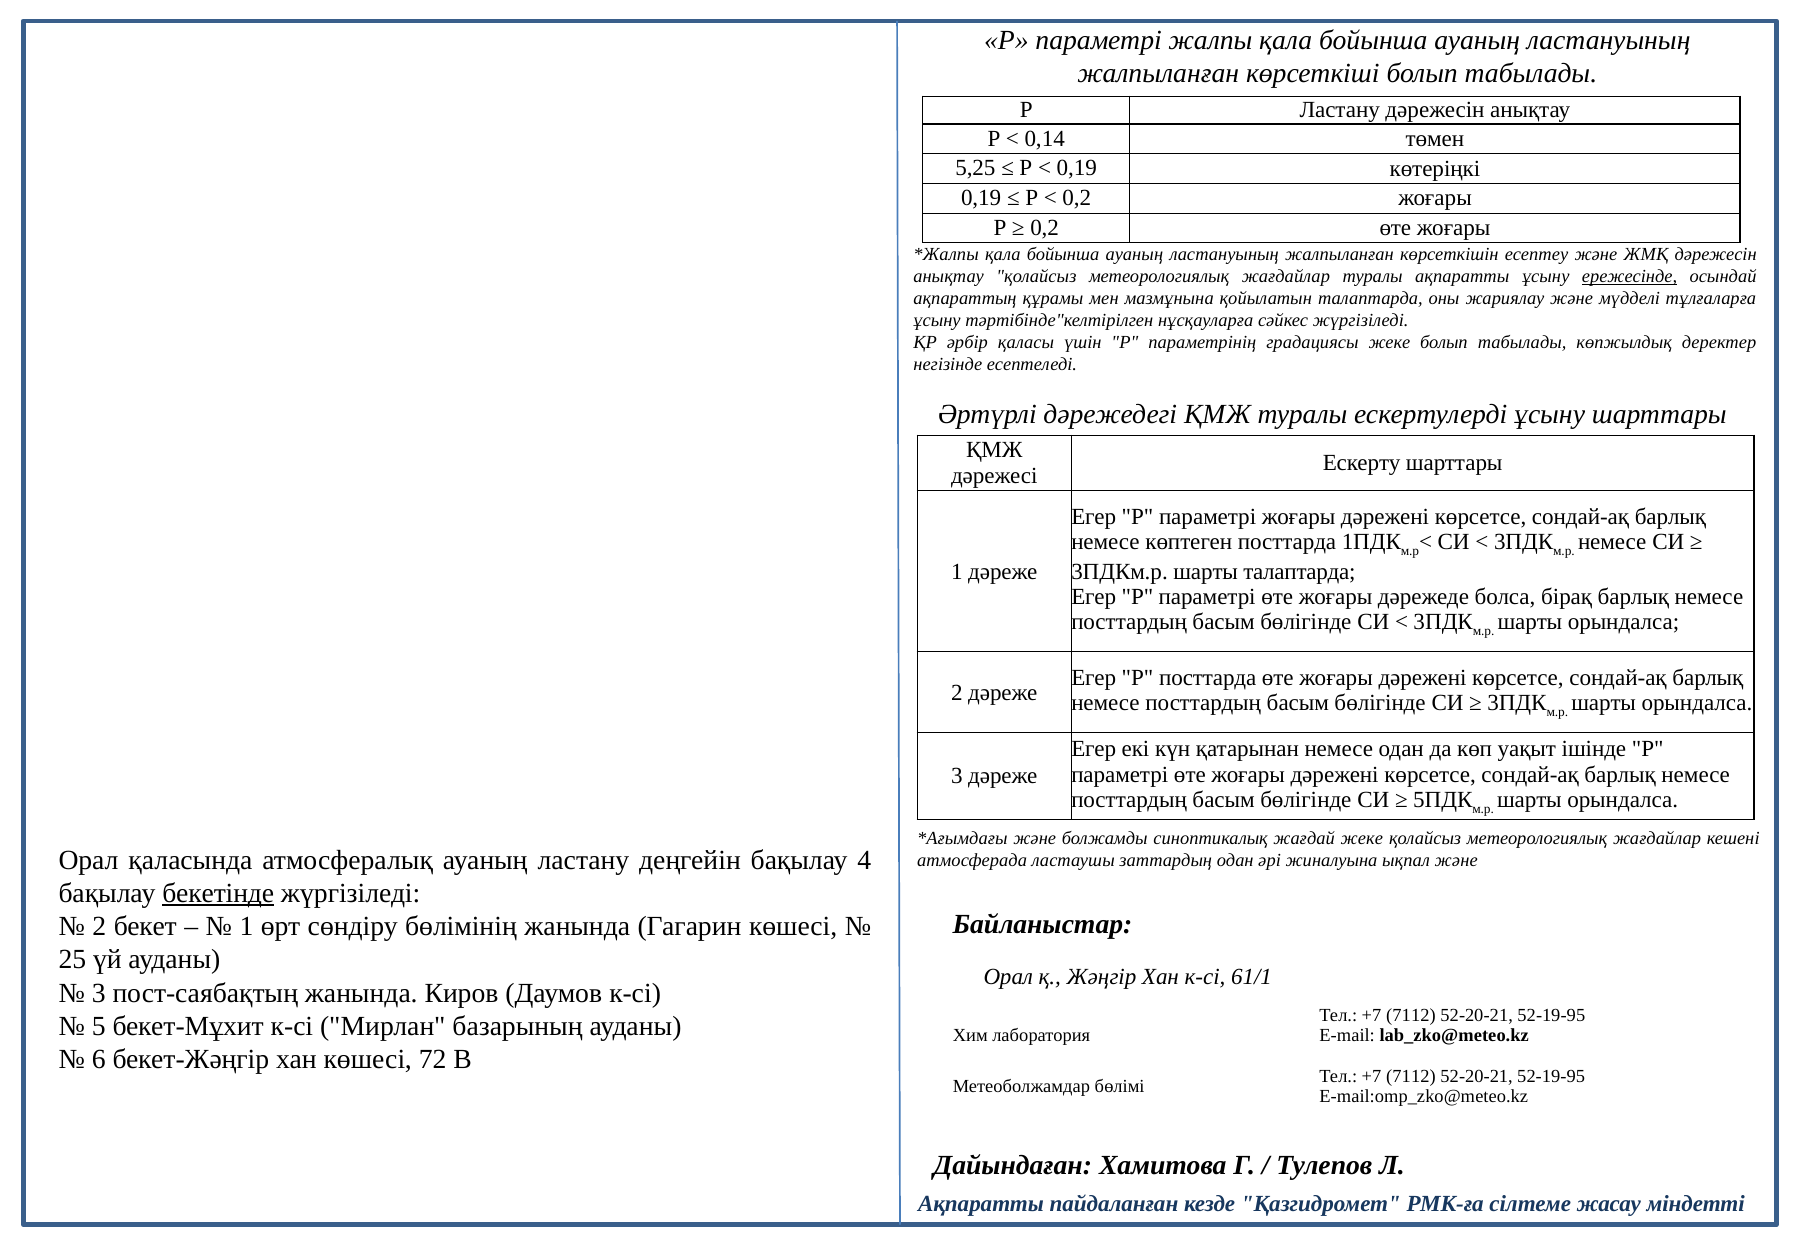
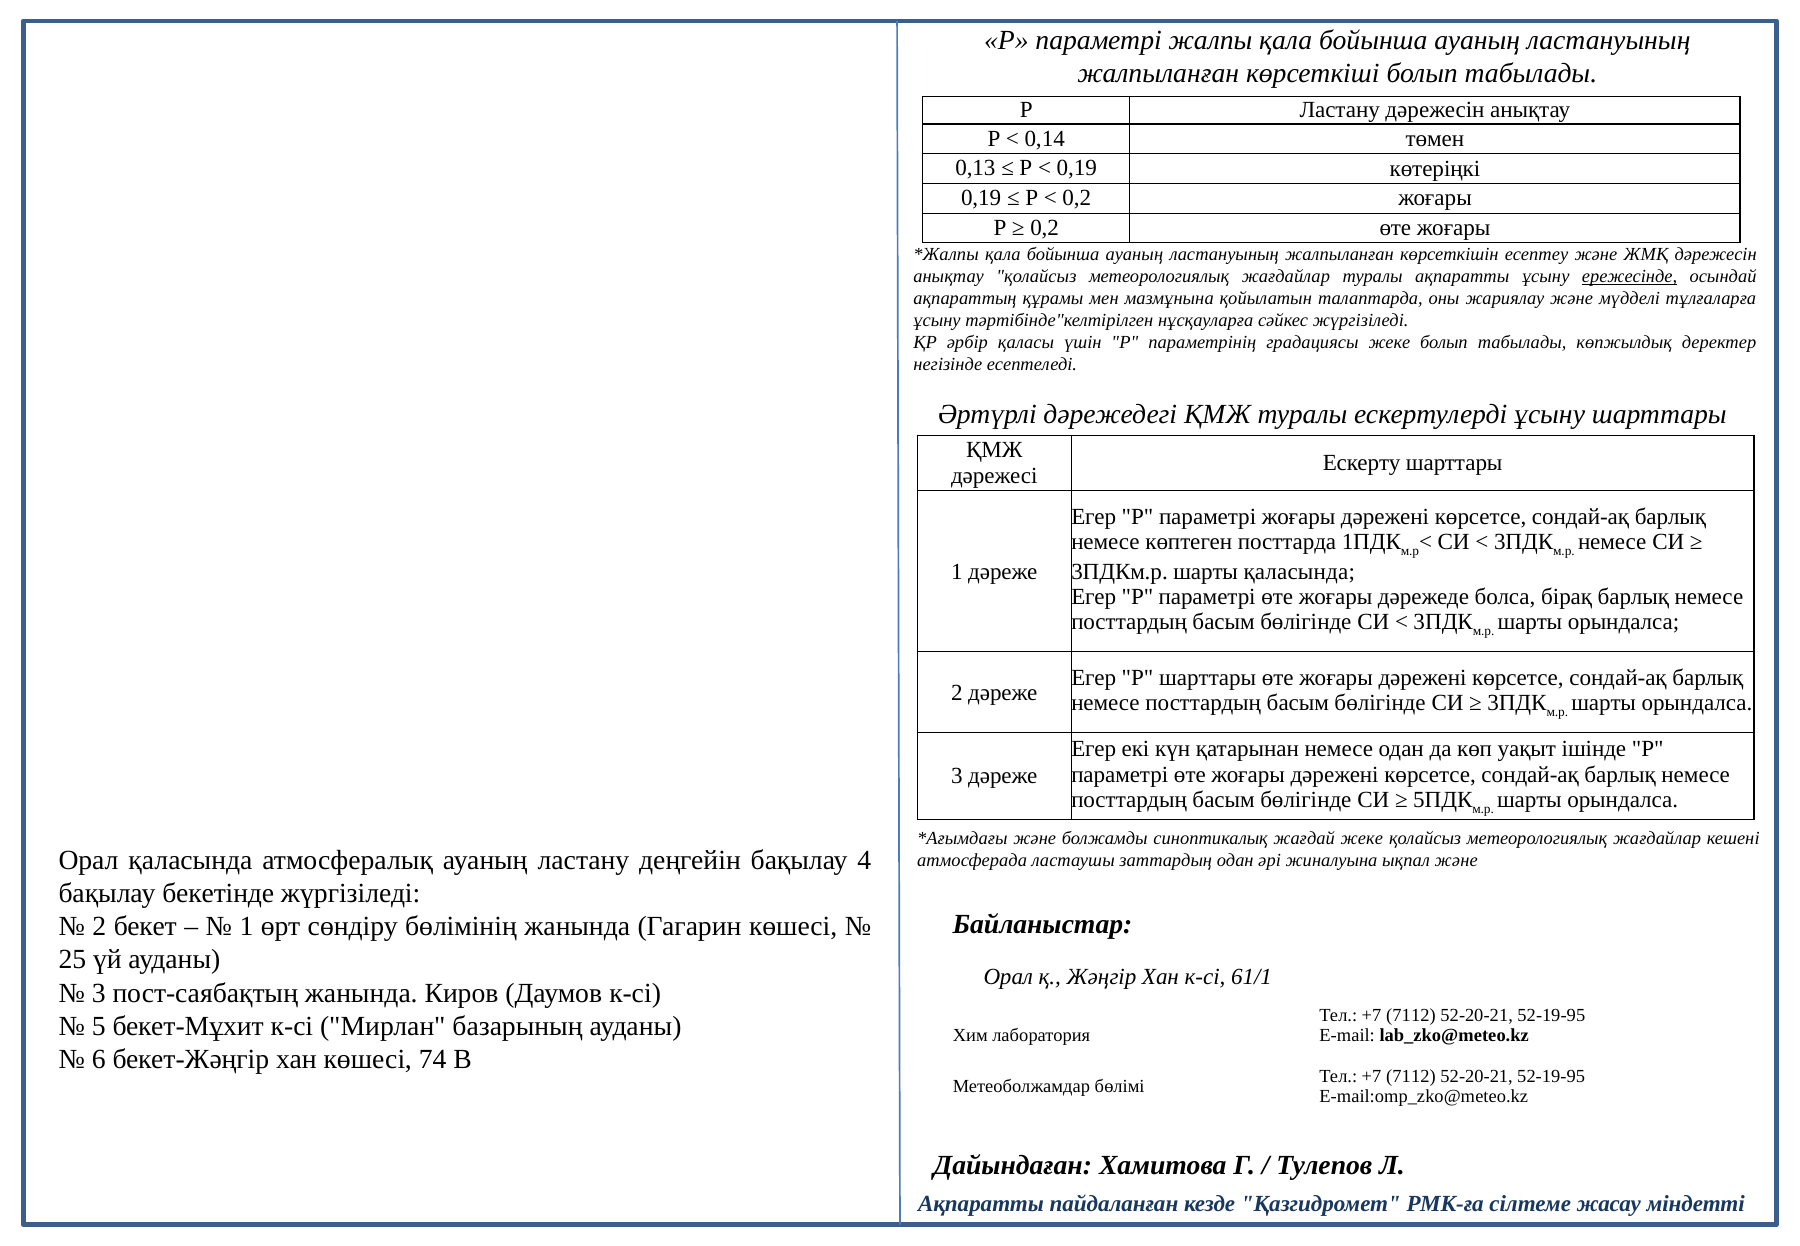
5,25: 5,25 -> 0,13
шарты талаптарда: талаптарда -> қаласында
Р посттарда: посттарда -> шарттары
бекетінде underline: present -> none
72: 72 -> 74
